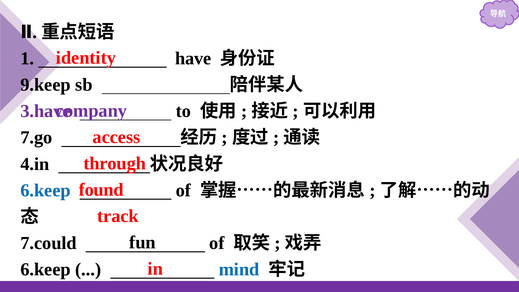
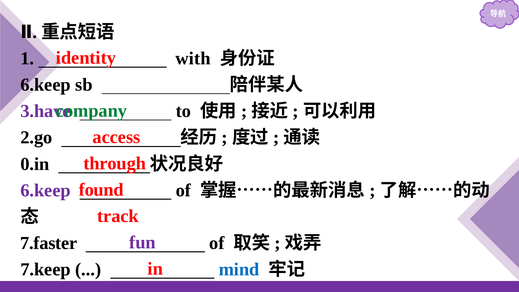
have: have -> with
9.keep at (46, 85): 9.keep -> 6.keep
company colour: purple -> green
7.go: 7.go -> 2.go
4.in: 4.in -> 0.in
6.keep at (46, 190) colour: blue -> purple
fun colour: black -> purple
7.could: 7.could -> 7.faster
6.keep at (46, 269): 6.keep -> 7.keep
